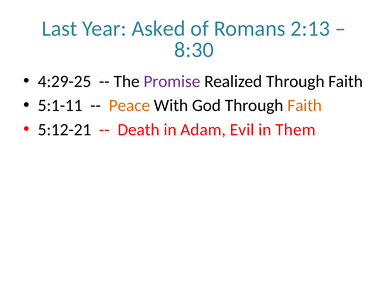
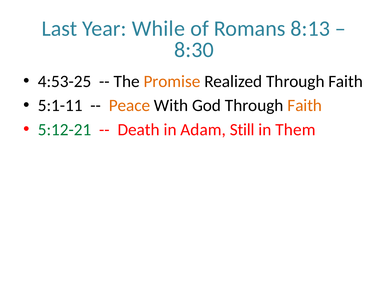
Asked: Asked -> While
2:13: 2:13 -> 8:13
4:29-25: 4:29-25 -> 4:53-25
Promise colour: purple -> orange
5:12-21 colour: black -> green
Evil: Evil -> Still
